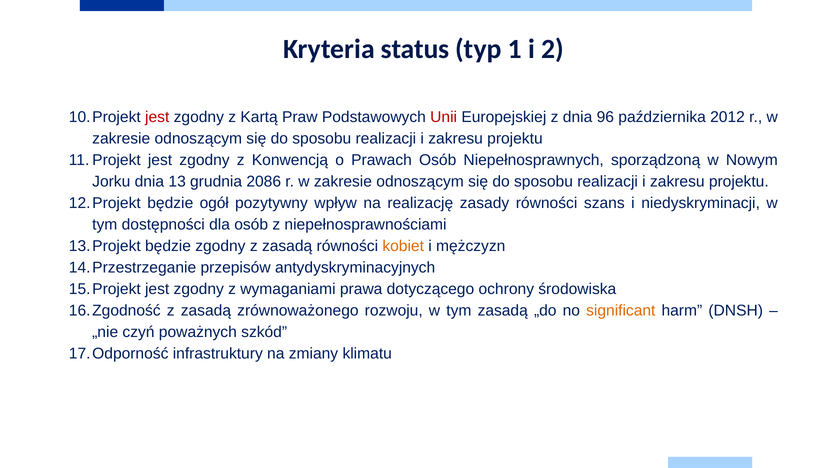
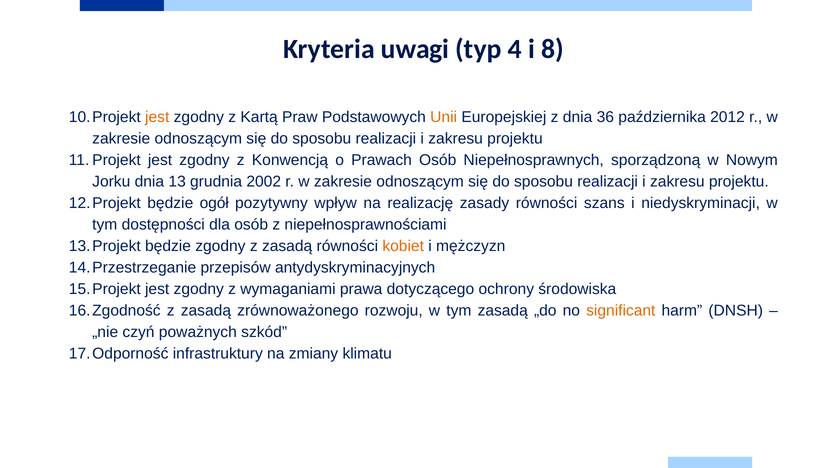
status: status -> uwagi
1: 1 -> 4
2: 2 -> 8
jest at (157, 117) colour: red -> orange
Unii colour: red -> orange
96: 96 -> 36
2086: 2086 -> 2002
